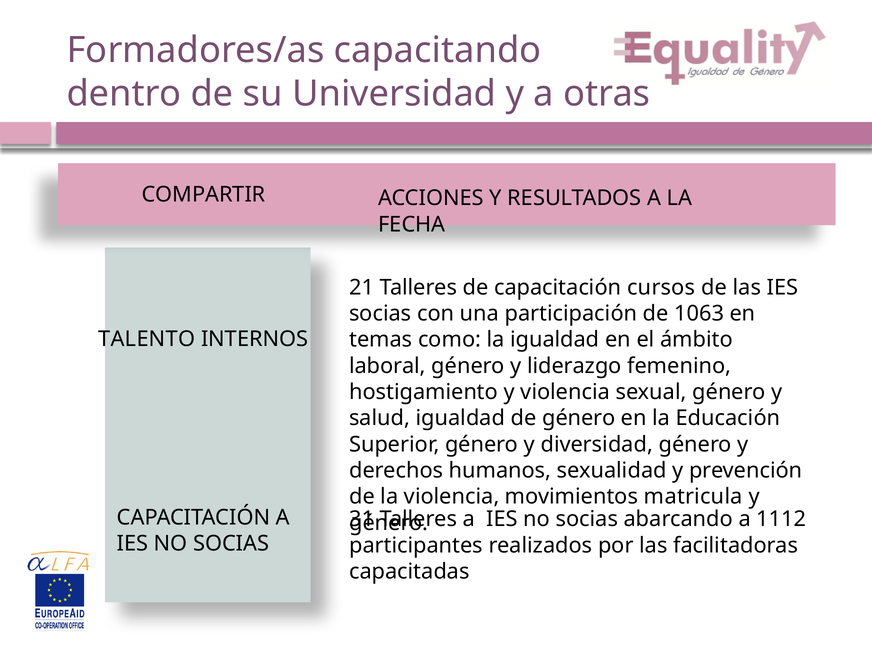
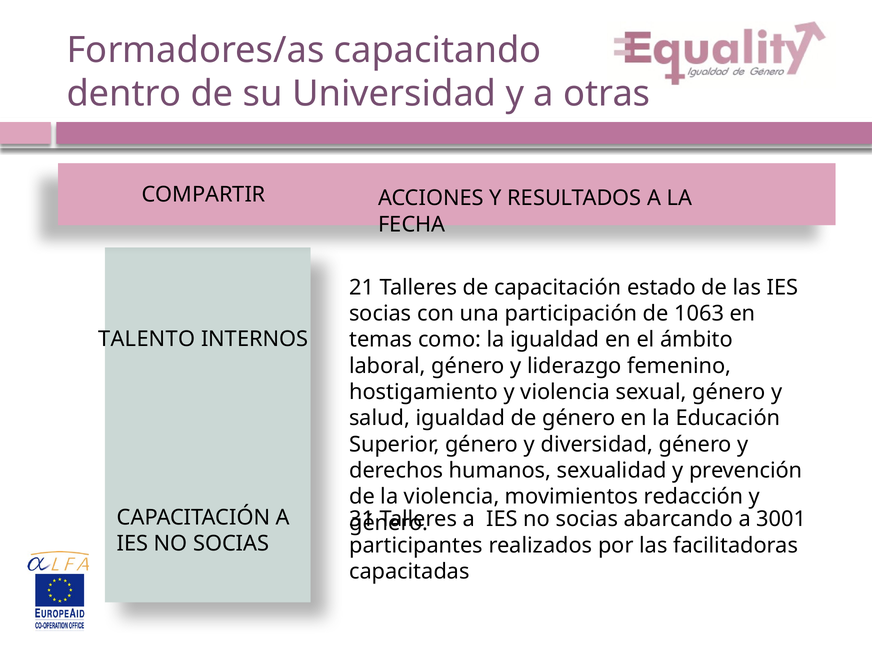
cursos: cursos -> estado
matricula: matricula -> redacción
1112: 1112 -> 3001
